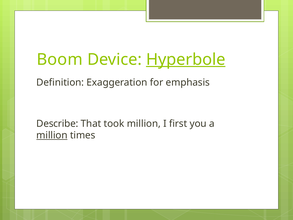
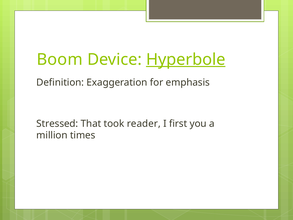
Describe: Describe -> Stressed
took million: million -> reader
million at (52, 135) underline: present -> none
